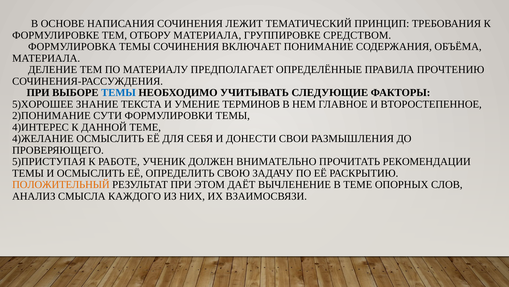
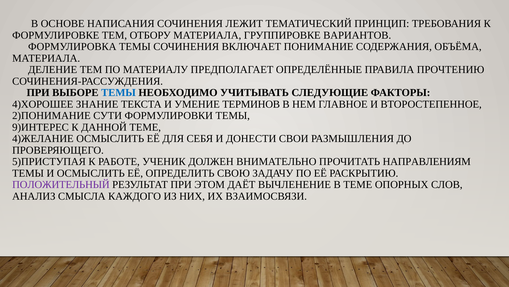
СРЕДСТВОМ: СРЕДСТВОМ -> ВАРИАНТОВ
5)ХОРОШЕЕ: 5)ХОРОШЕЕ -> 4)ХОРОШЕЕ
4)ИНТЕРЕС: 4)ИНТЕРЕС -> 9)ИНТЕРЕС
РЕКОМЕНДАЦИИ: РЕКОМЕНДАЦИИ -> НАПРАВЛЕНИЯМ
ПОЛОЖИТЕЛЬНЫЙ colour: orange -> purple
